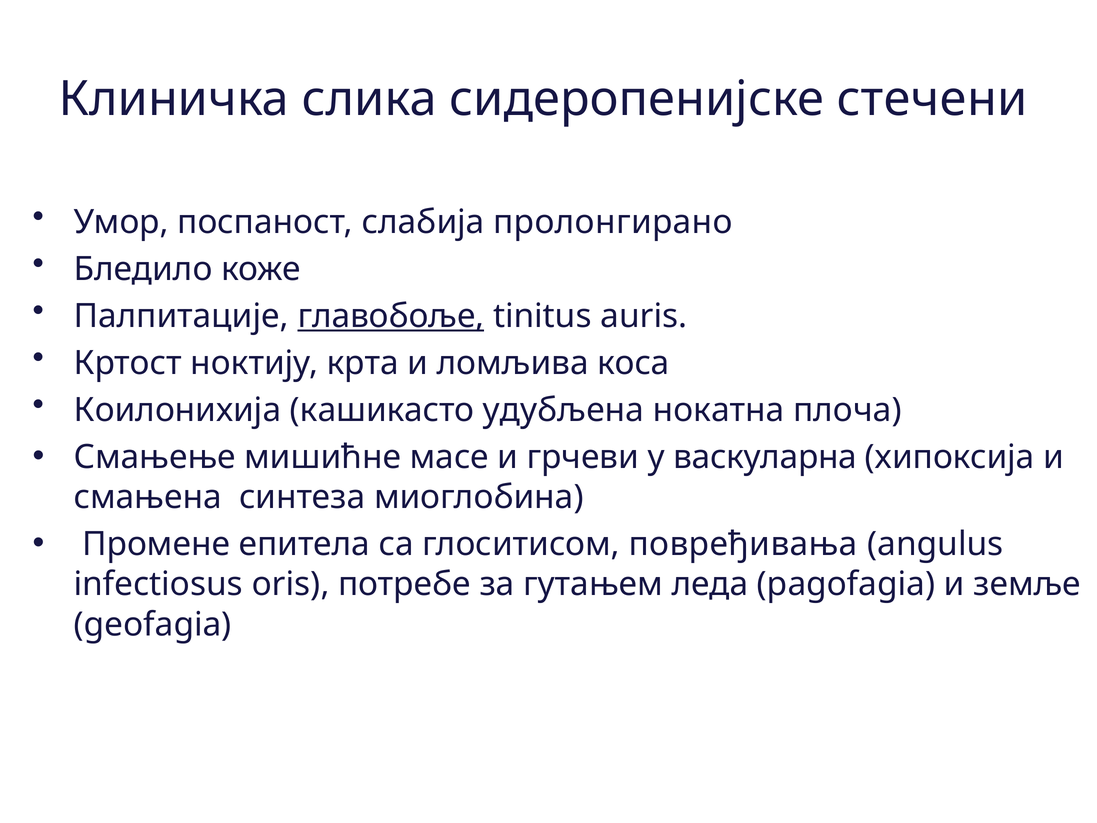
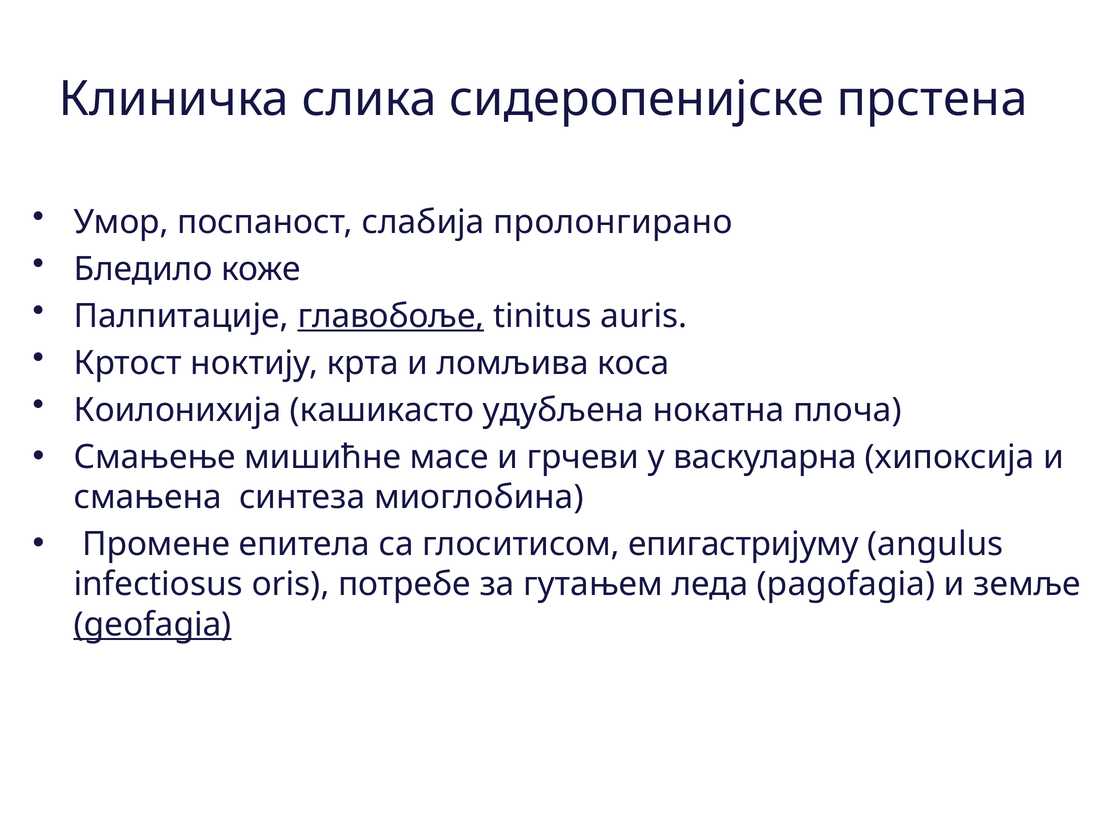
стечени: стечени -> прстена
повређивања: повређивања -> епигастријуму
geofagia underline: none -> present
